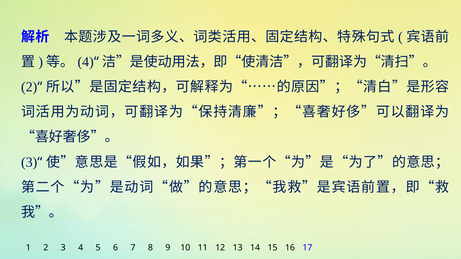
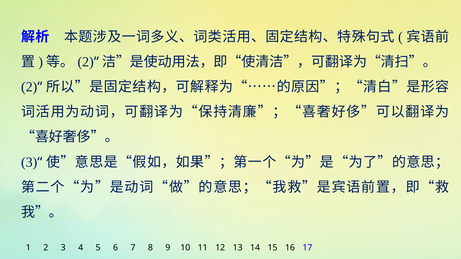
4 at (86, 62): 4 -> 2
